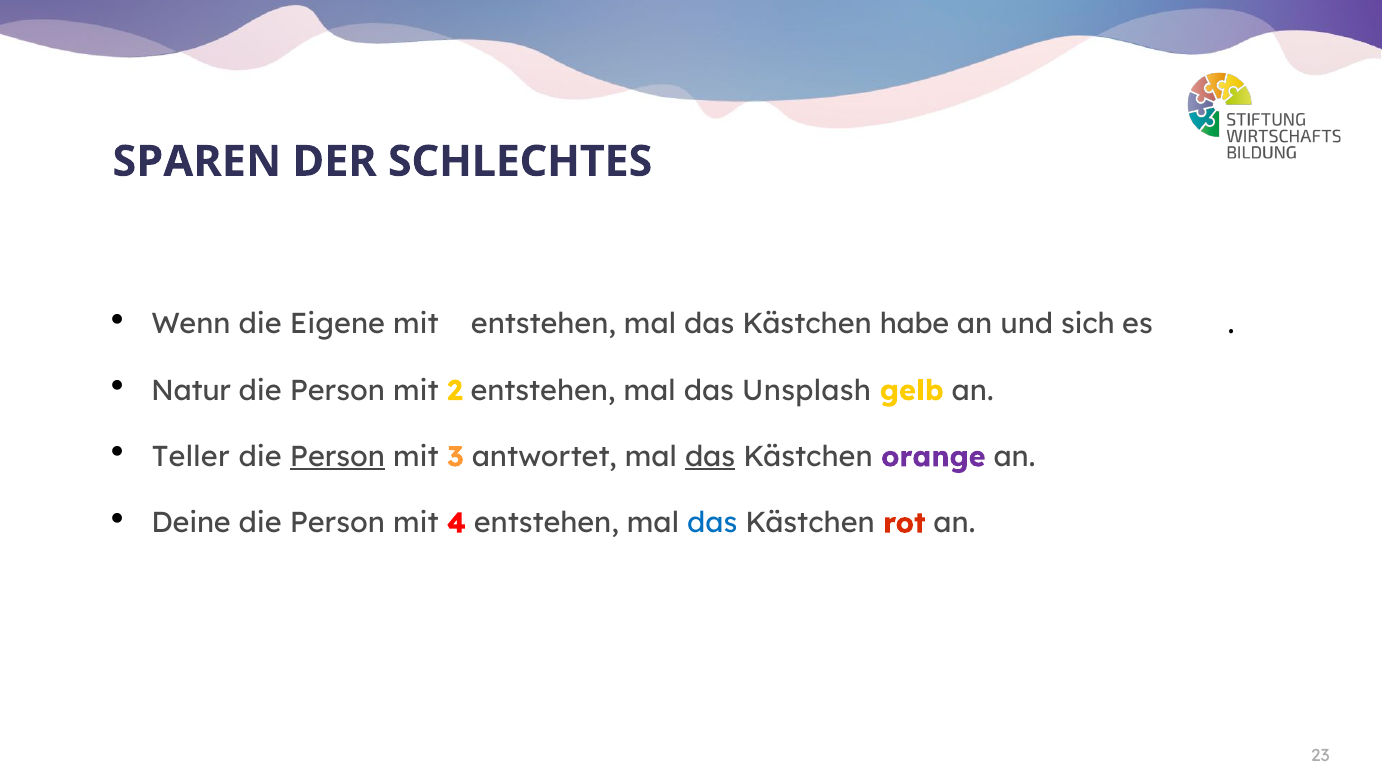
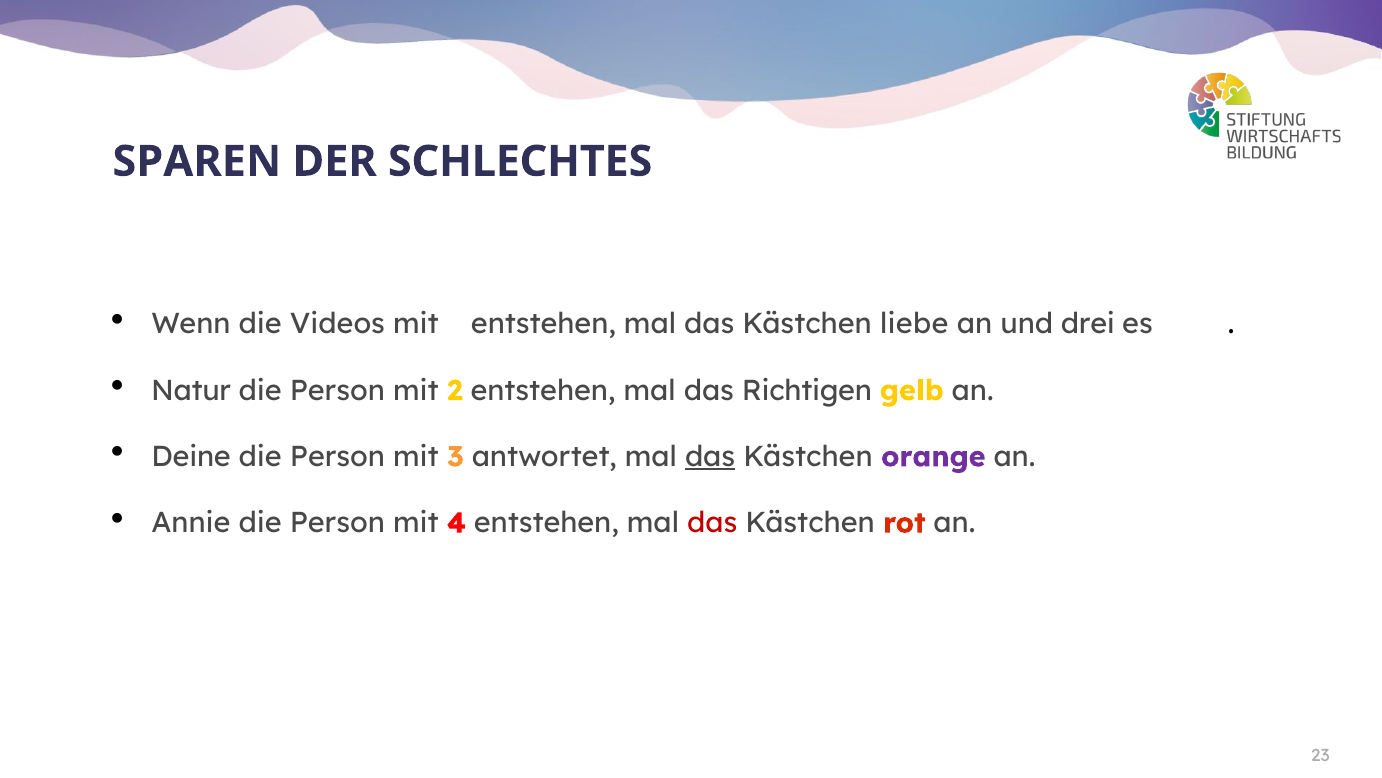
Eigene: Eigene -> Videos
habe: habe -> liebe
sich: sich -> drei
Unsplash: Unsplash -> Richtigen
Teller: Teller -> Deine
Person at (337, 457) underline: present -> none
Deine: Deine -> Annie
das at (712, 523) colour: blue -> red
